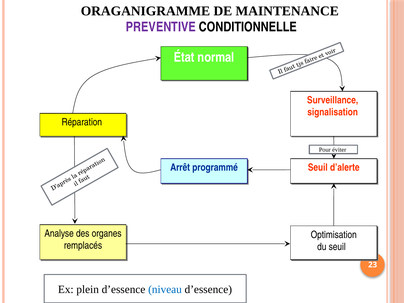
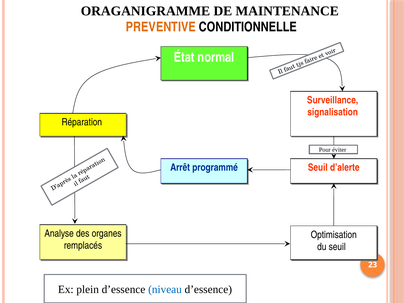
PREVENTIVE colour: purple -> orange
